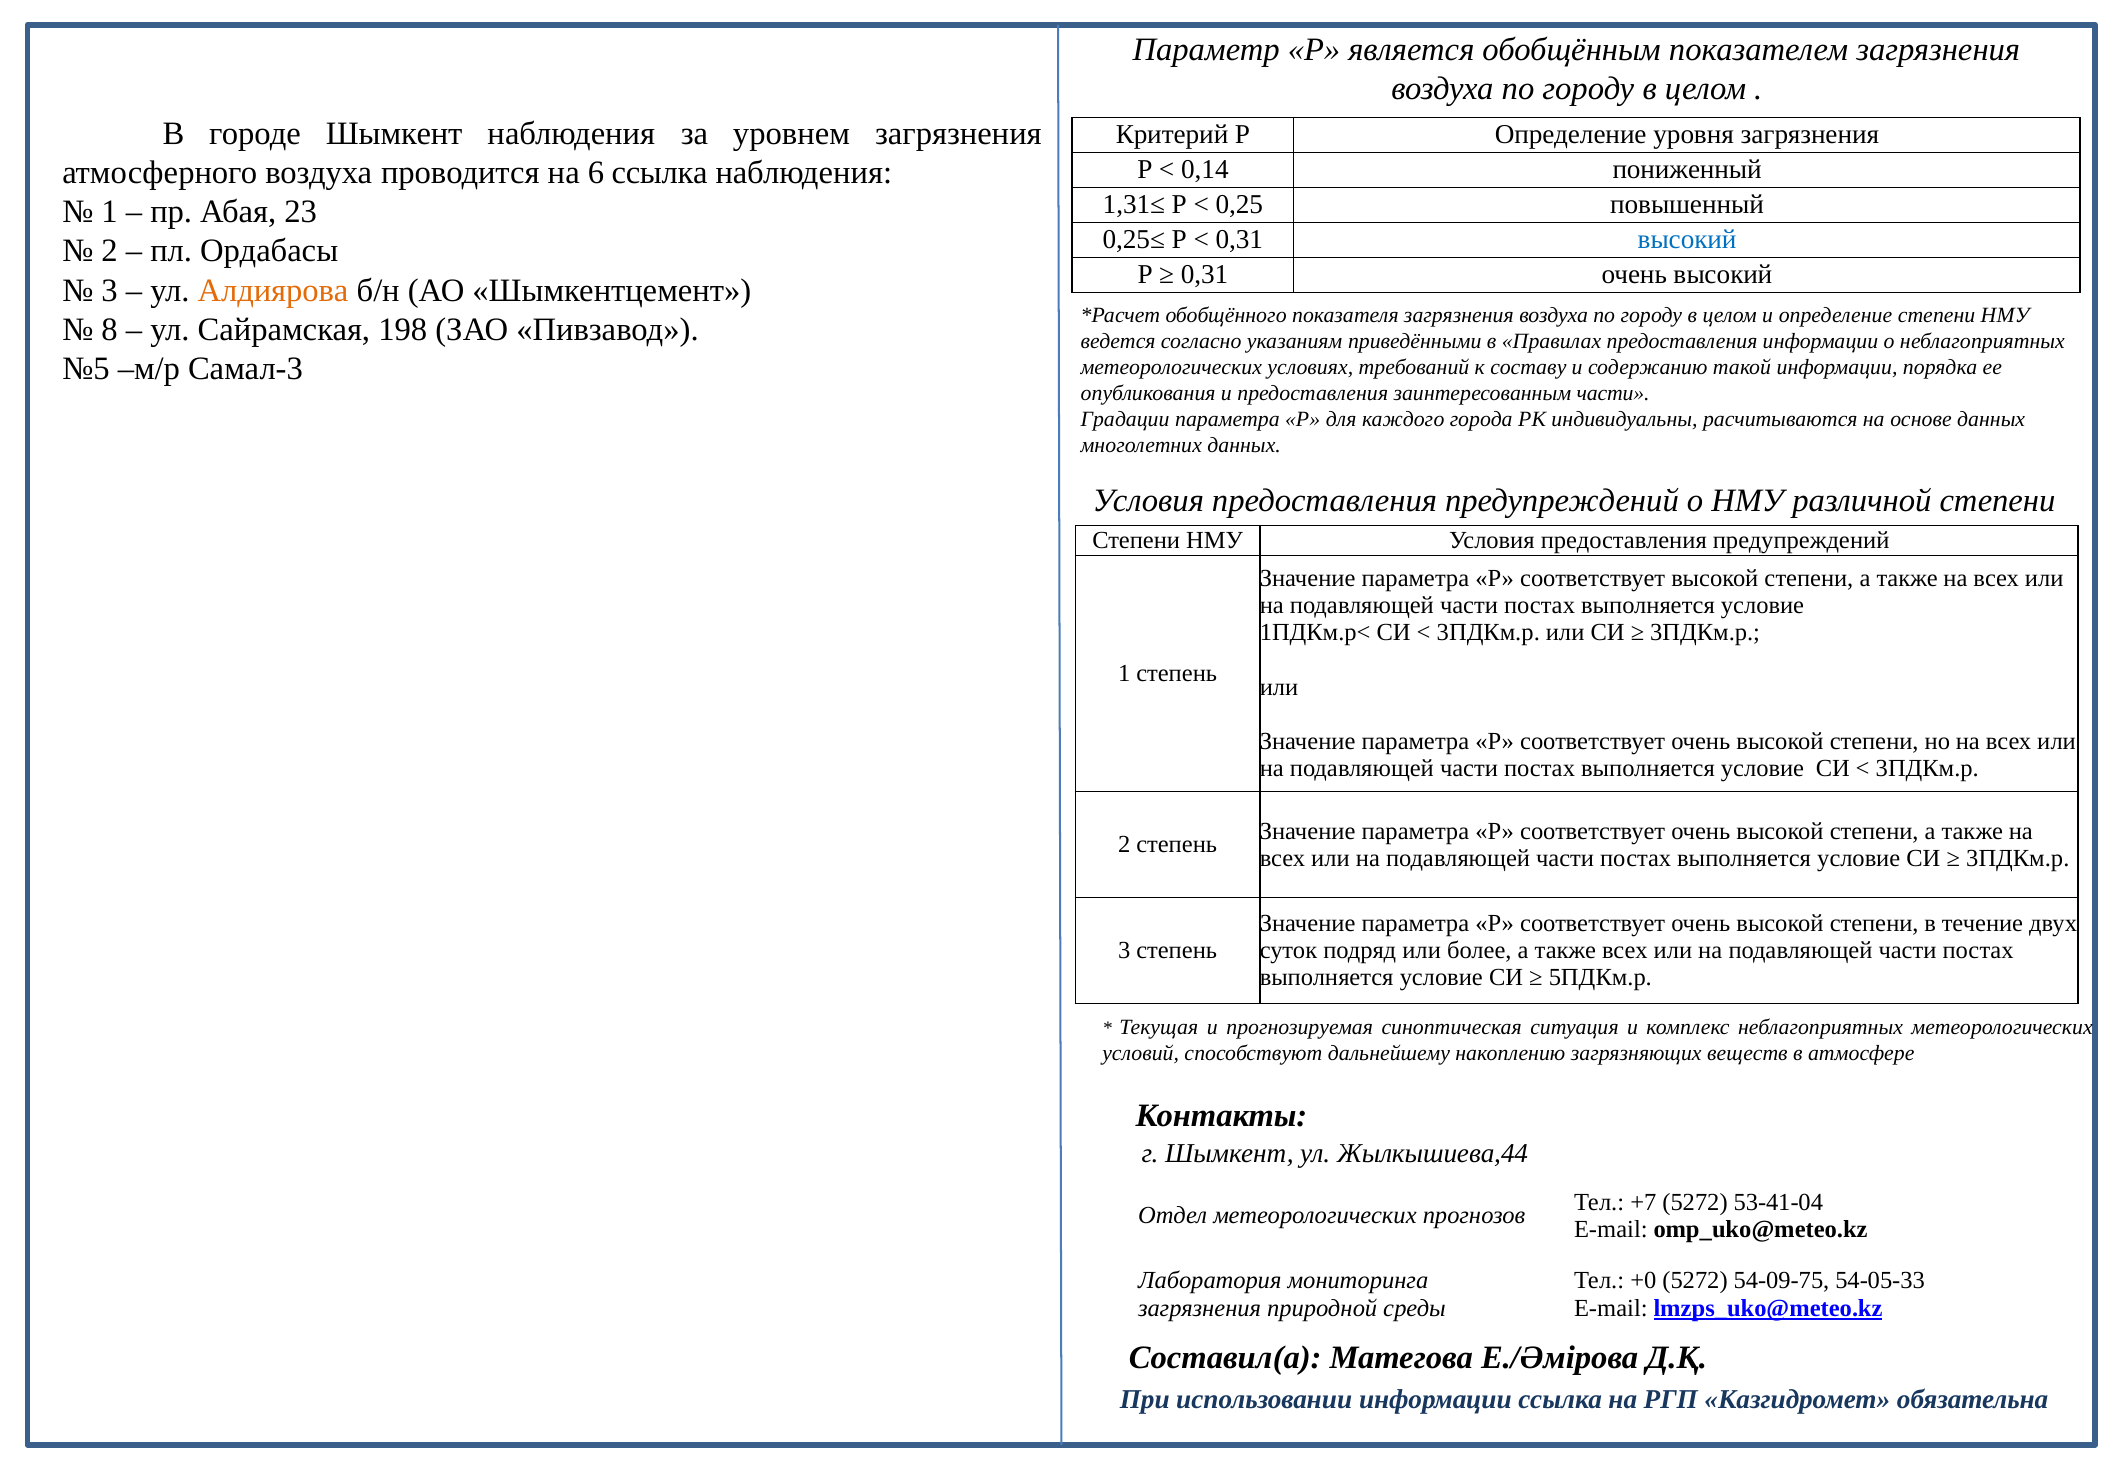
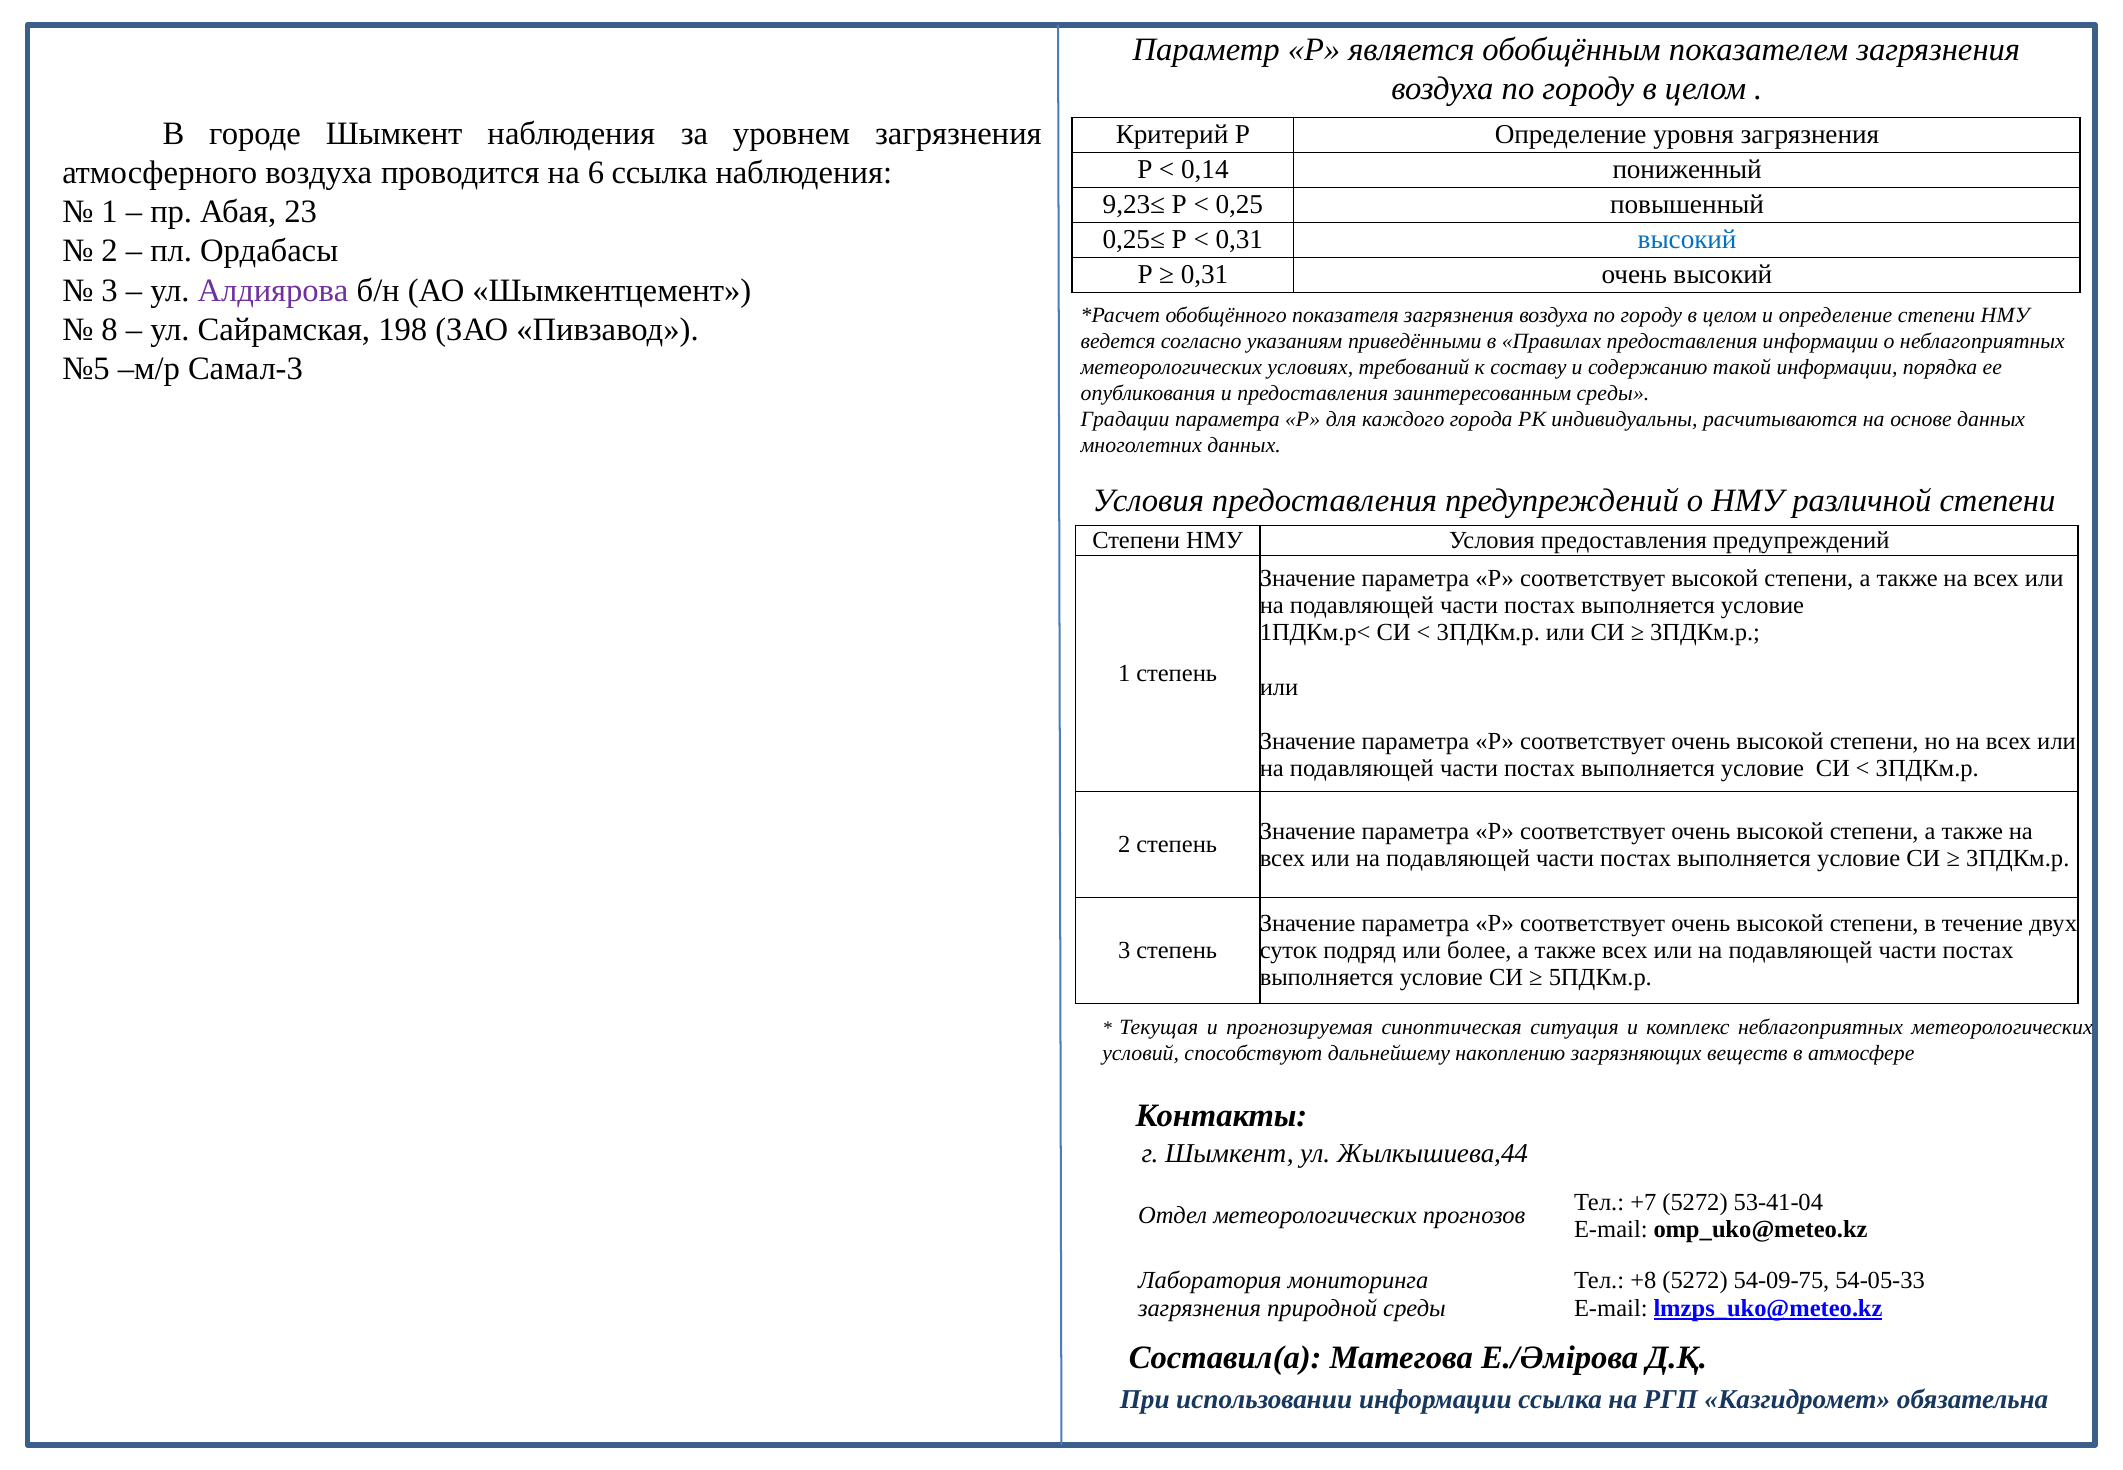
1,31≤: 1,31≤ -> 9,23≤
Алдиярова colour: orange -> purple
заинтересованным части: части -> среды
+0: +0 -> +8
